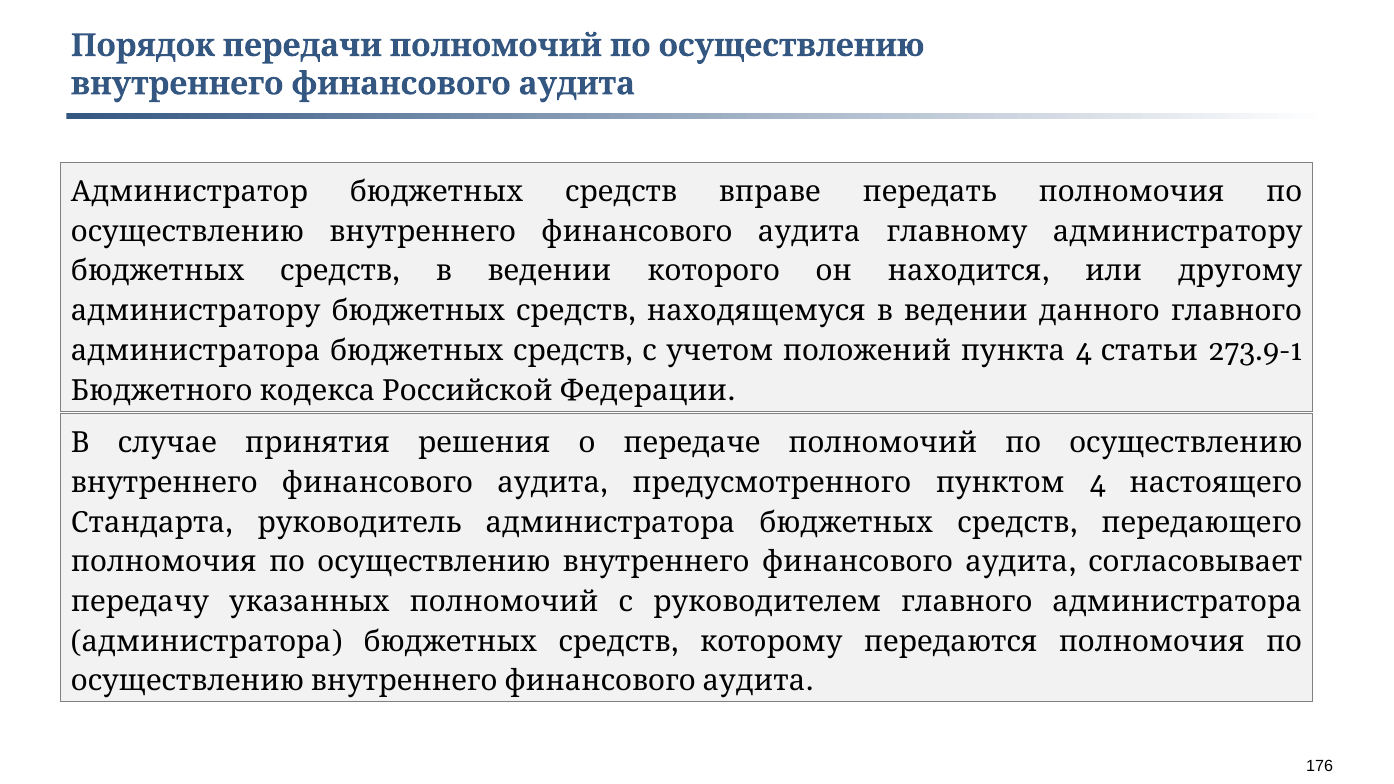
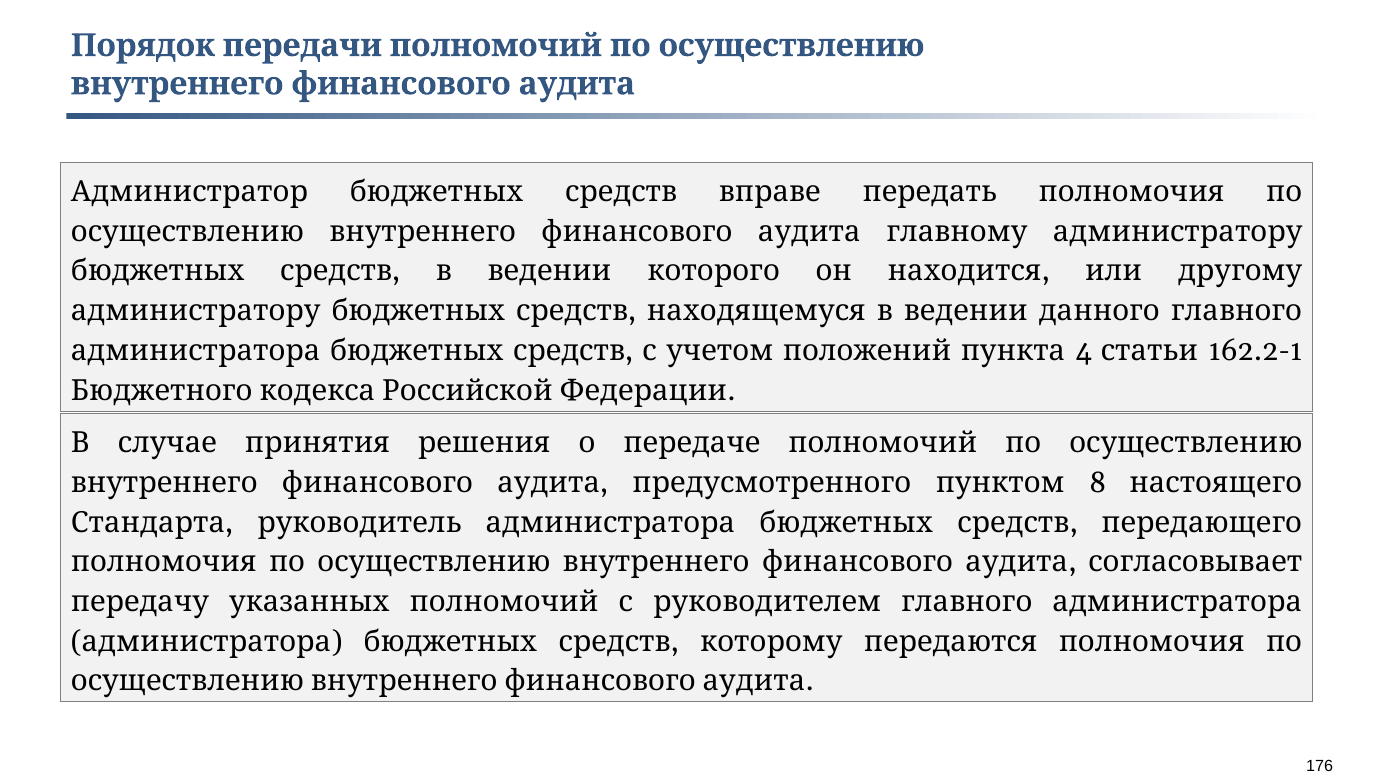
273.9-1: 273.9-1 -> 162.2-1
4 at (1098, 483): 4 -> 8
